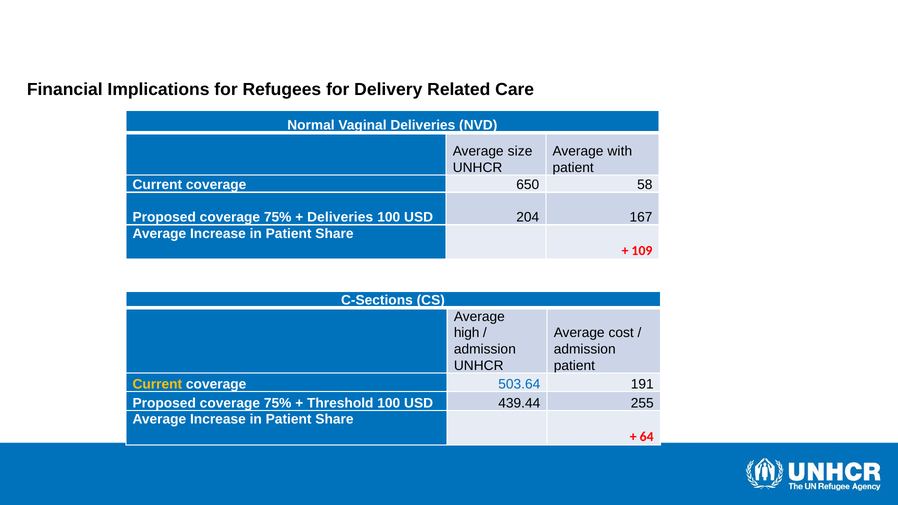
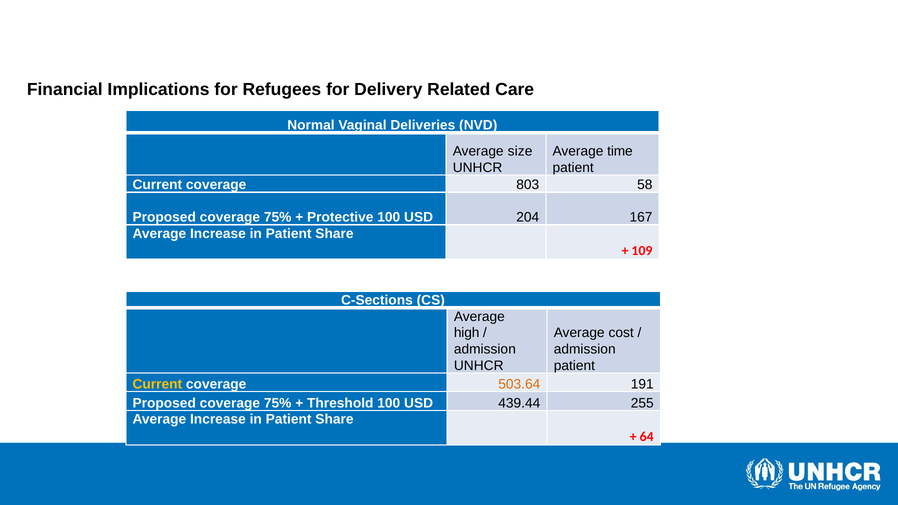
with: with -> time
650: 650 -> 803
Deliveries at (340, 217): Deliveries -> Protective
503.64 colour: blue -> orange
